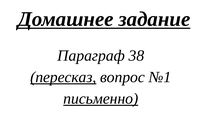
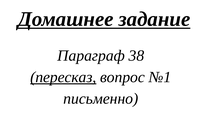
письменно underline: present -> none
